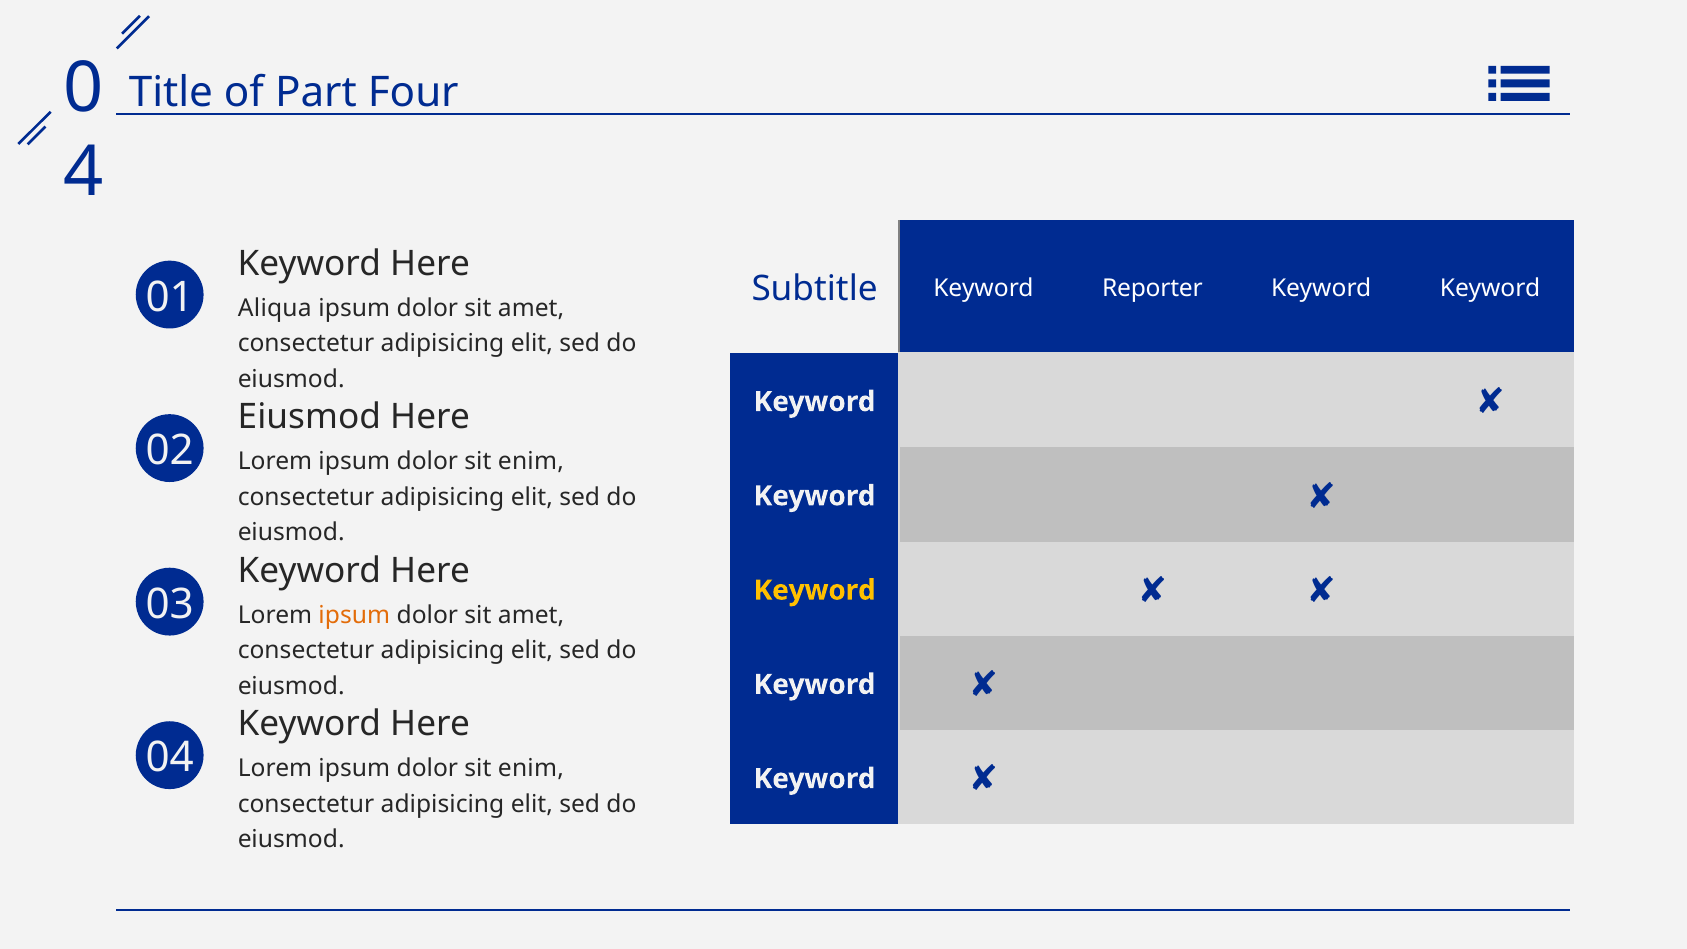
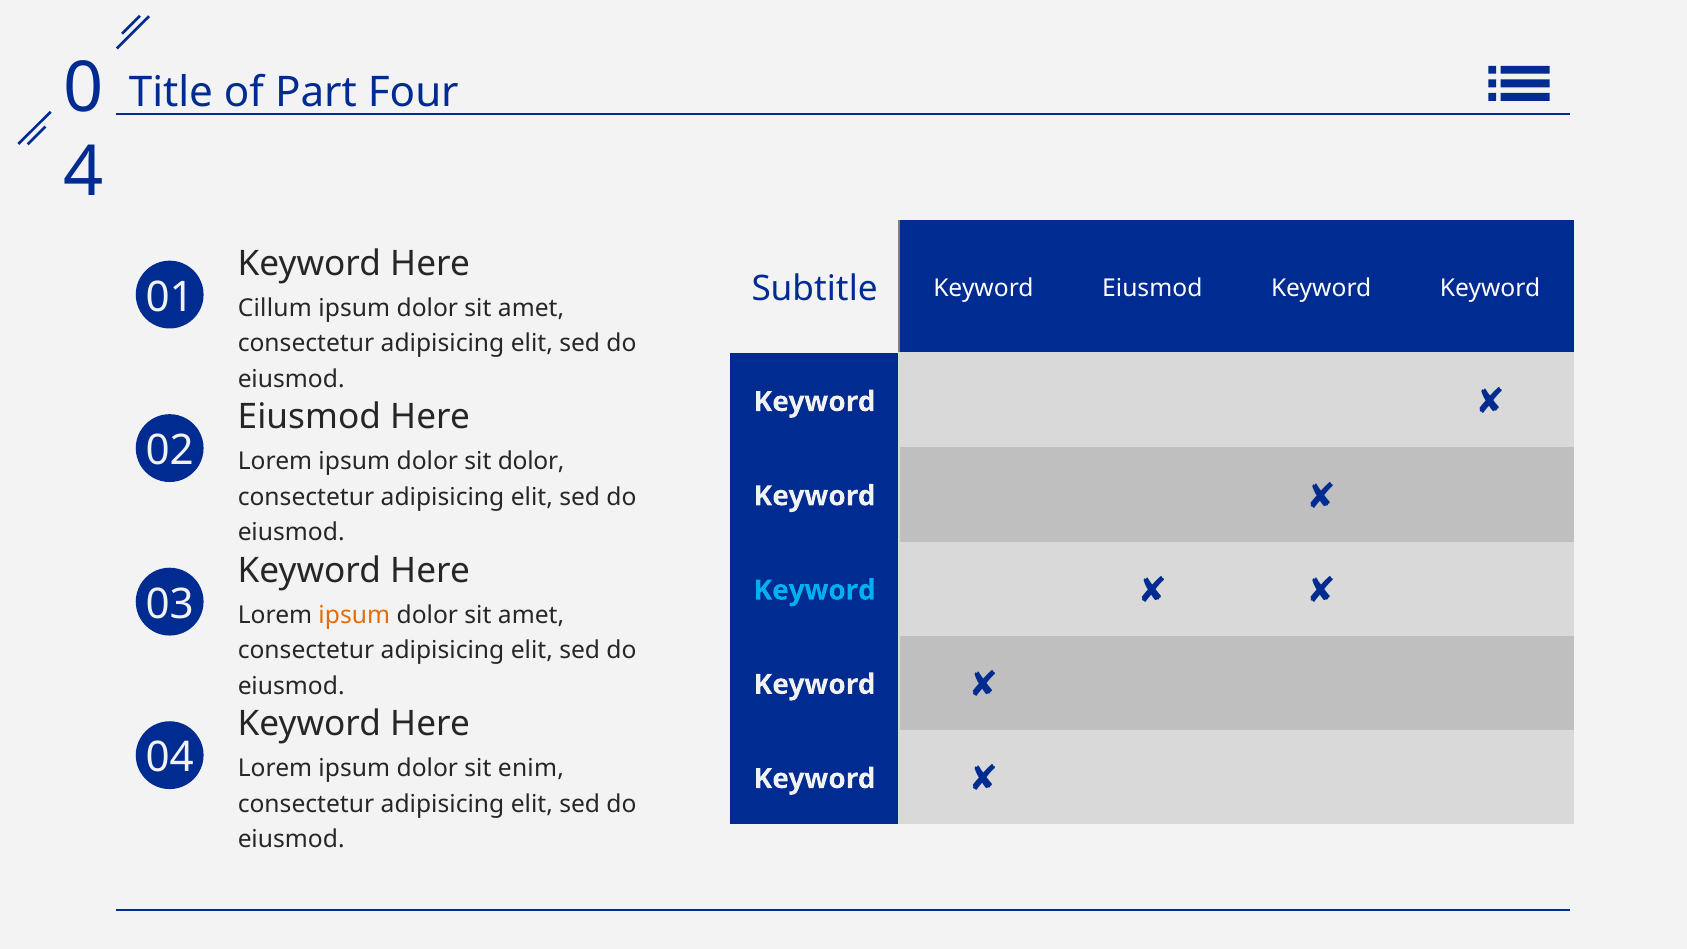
Keyword Reporter: Reporter -> Eiusmod
Aliqua: Aliqua -> Cillum
enim at (531, 462): enim -> dolor
Keyword at (815, 590) colour: yellow -> light blue
